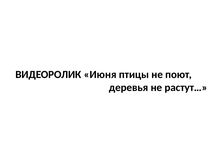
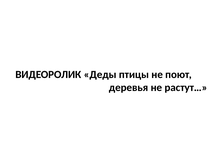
Июня: Июня -> Деды
